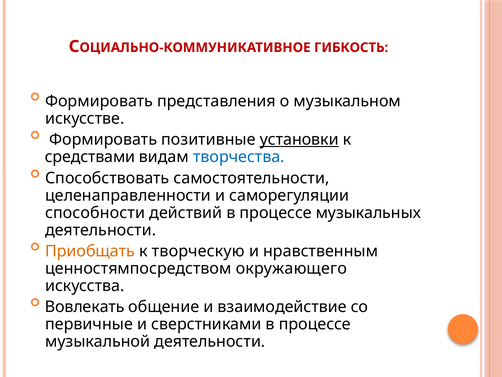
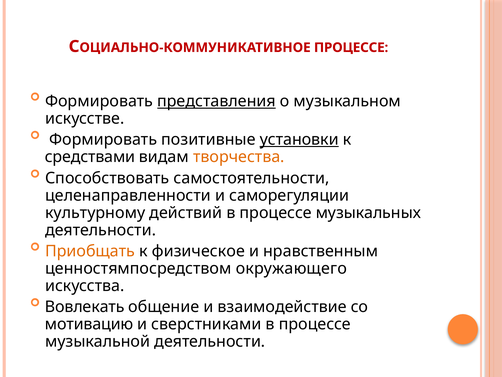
ГИБКОСТЬ at (351, 48): ГИБКОСТЬ -> ПРОЦЕССЕ
представления underline: none -> present
творчества colour: blue -> orange
способности: способности -> культурному
творческую: творческую -> физическое
первичные: первичные -> мотивацию
